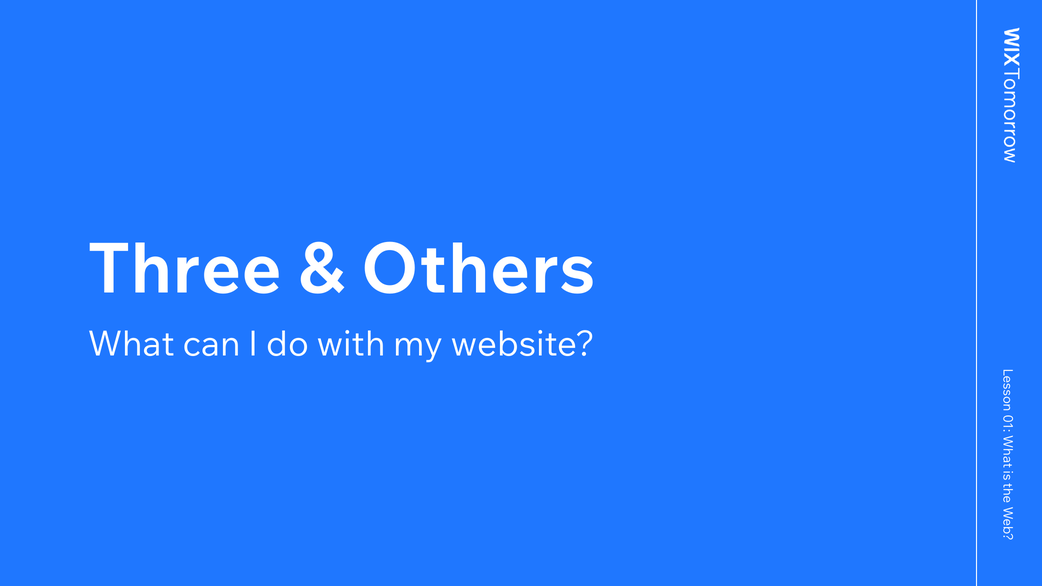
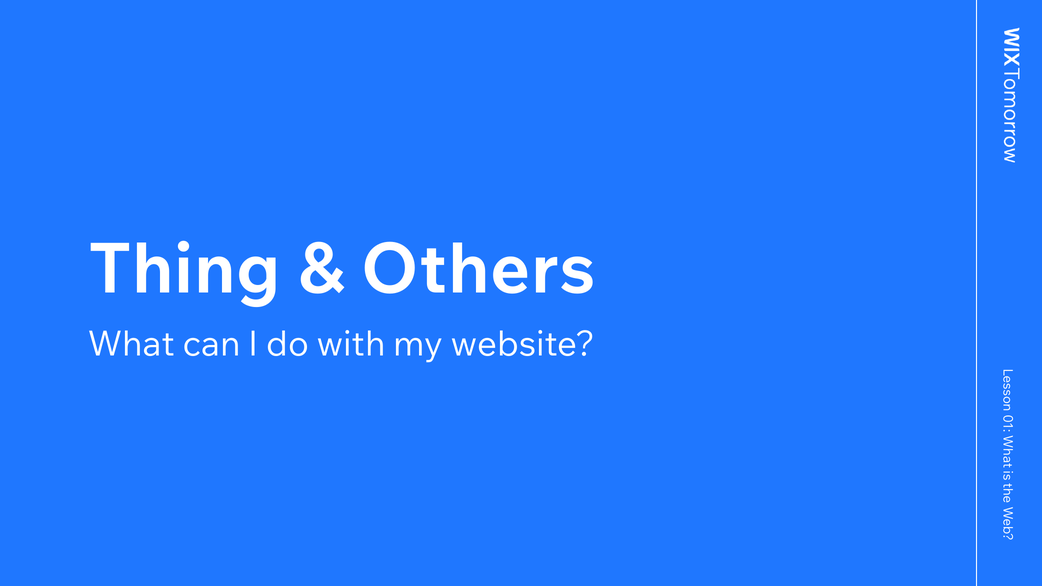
Three: Three -> Thing
